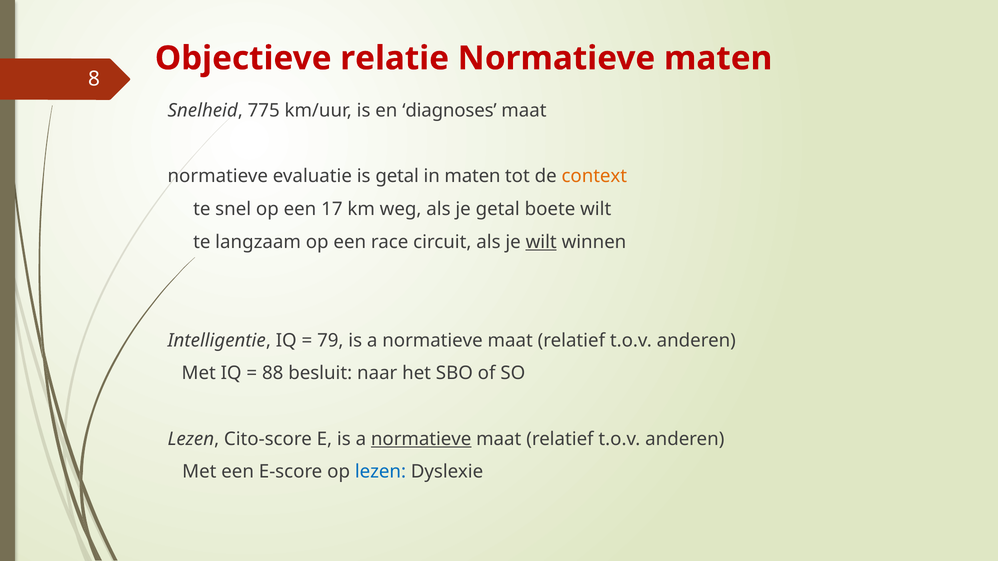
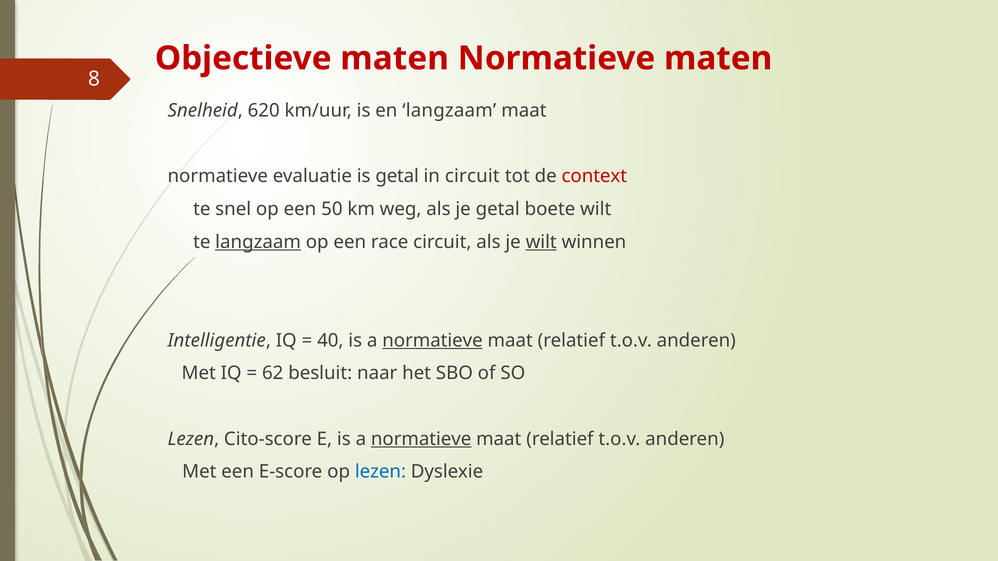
Objectieve relatie: relatie -> maten
775: 775 -> 620
en diagnoses: diagnoses -> langzaam
in maten: maten -> circuit
context colour: orange -> red
17: 17 -> 50
langzaam at (258, 242) underline: none -> present
79: 79 -> 40
normatieve at (433, 341) underline: none -> present
88: 88 -> 62
